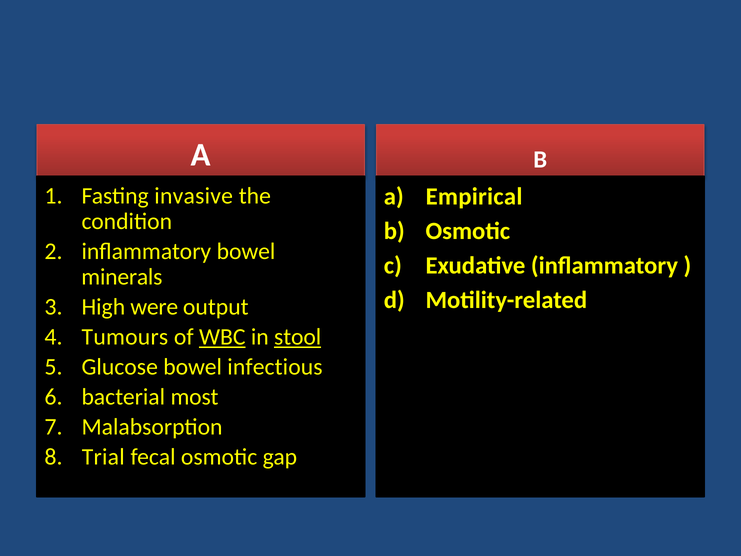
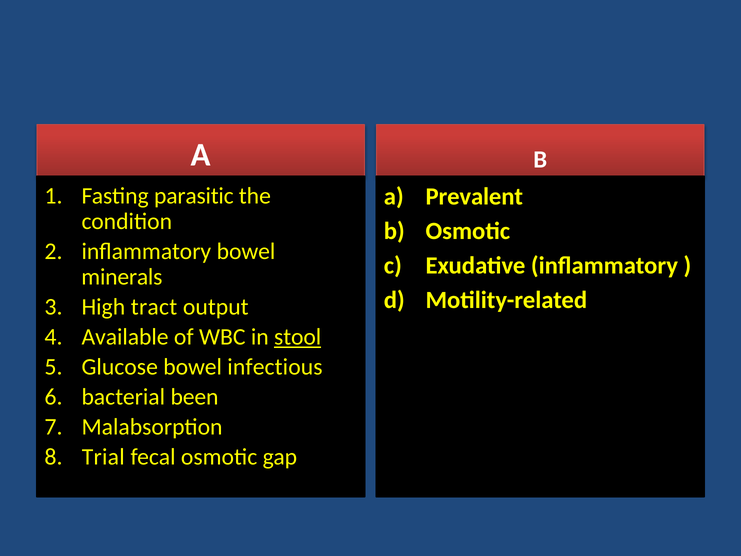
invasive: invasive -> parasitic
Empirical: Empirical -> Prevalent
were: were -> tract
Tumours: Tumours -> Available
WBC underline: present -> none
most: most -> been
